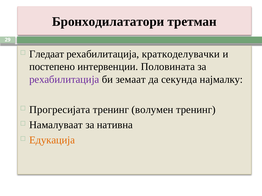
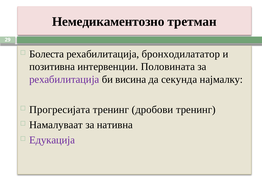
Бронходилататори: Бронходилататори -> Немедикаментозно
Гледаат: Гледаат -> Болеста
краткоделувачки: краткоделувачки -> бронходилататор
постепено: постепено -> позитивна
земаат: земаат -> висина
волумен: волумен -> дробови
Едукација colour: orange -> purple
